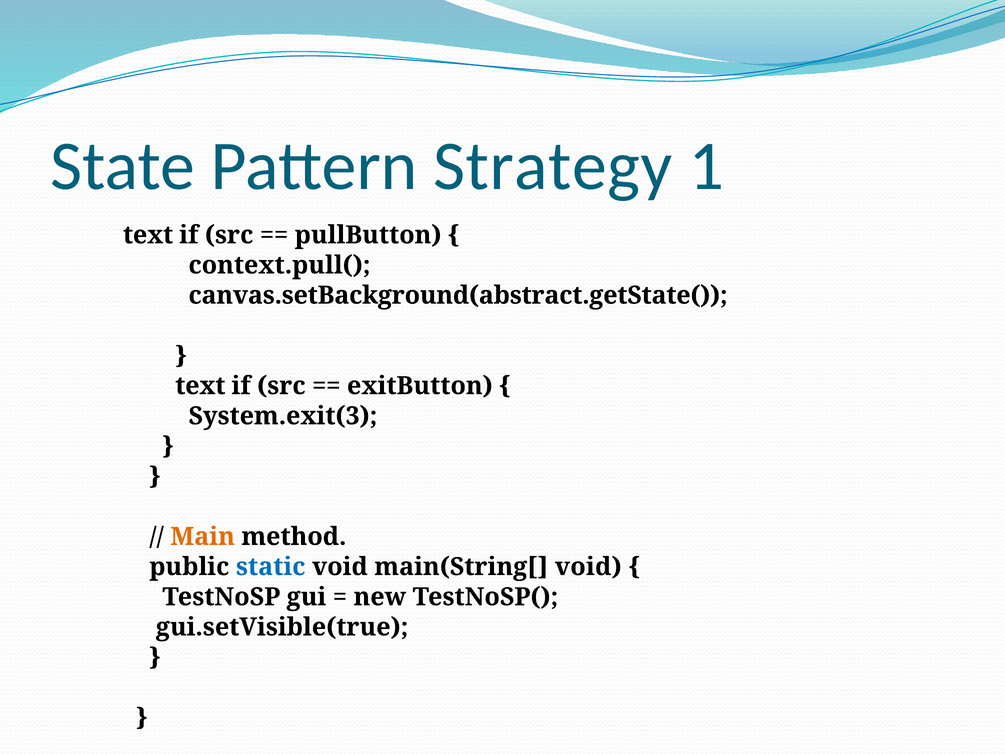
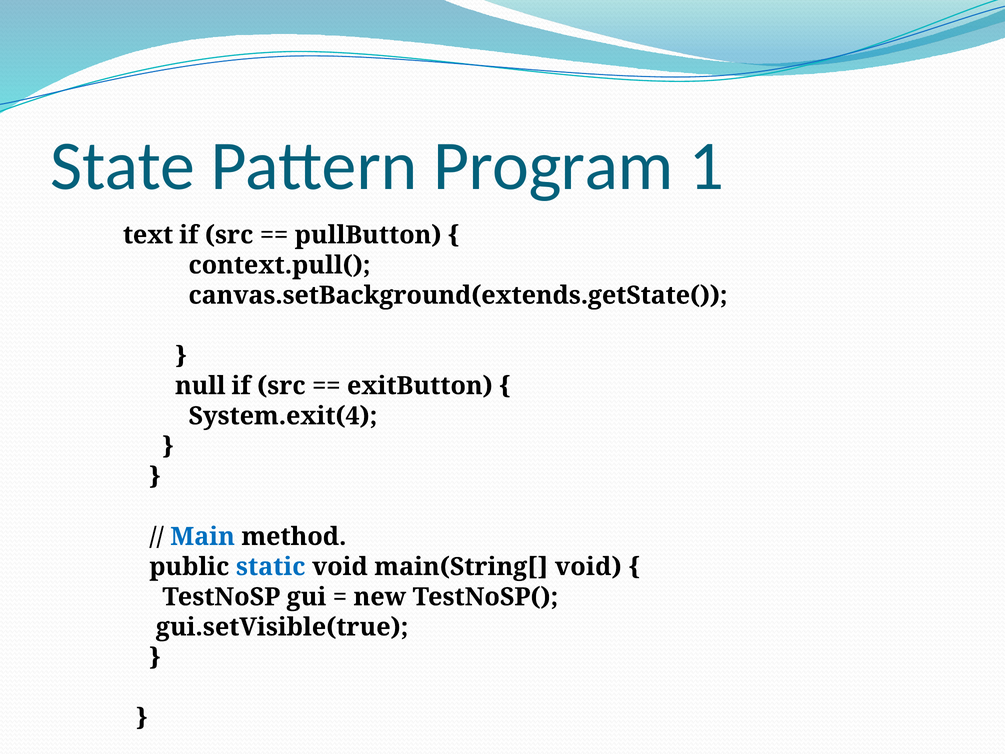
Strategy: Strategy -> Program
canvas.setBackground(abstract.getState(: canvas.setBackground(abstract.getState( -> canvas.setBackground(extends.getState(
text at (200, 386): text -> null
System.exit(3: System.exit(3 -> System.exit(4
Main colour: orange -> blue
